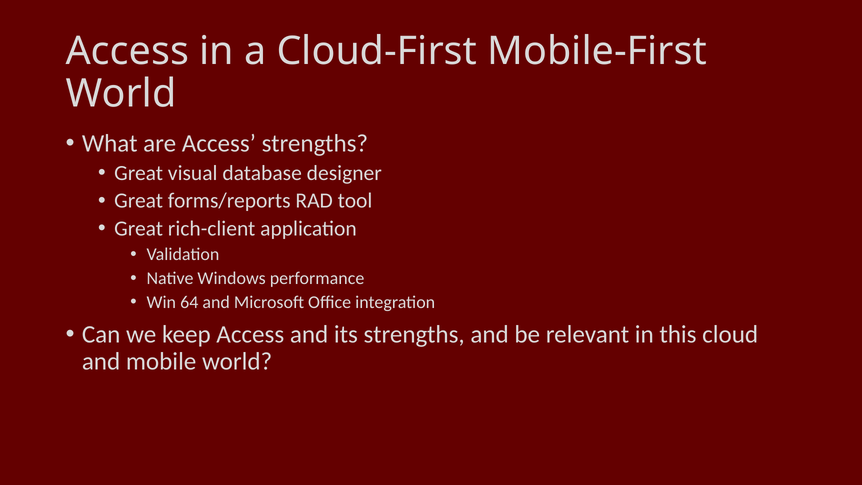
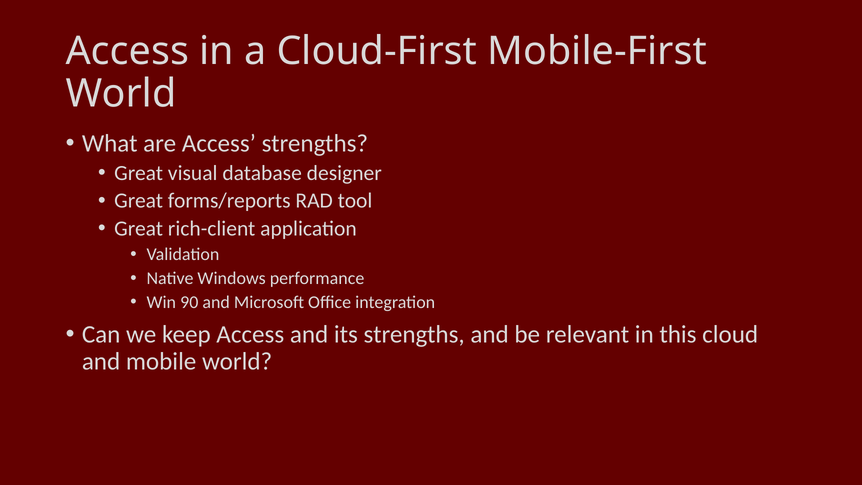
64: 64 -> 90
